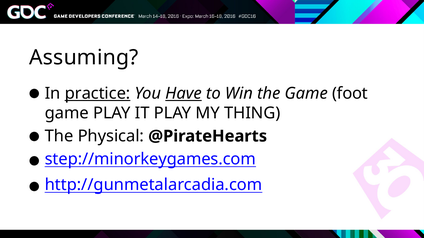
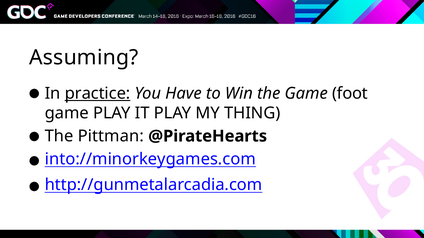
Have underline: present -> none
Physical: Physical -> Pittman
step://minorkeygames.com: step://minorkeygames.com -> into://minorkeygames.com
